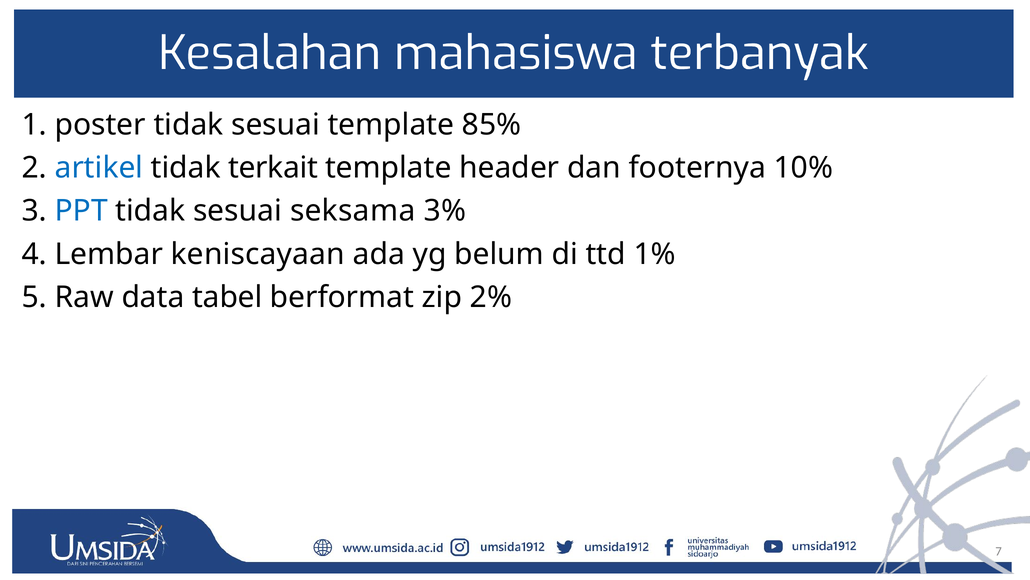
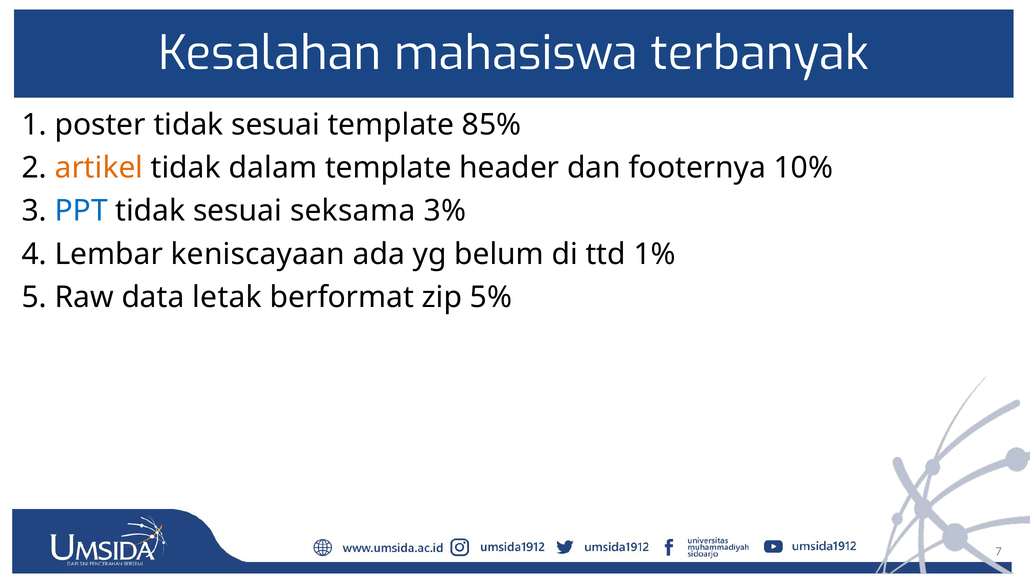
artikel colour: blue -> orange
terkait: terkait -> dalam
tabel: tabel -> letak
2%: 2% -> 5%
